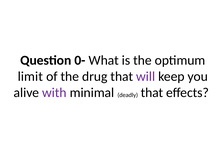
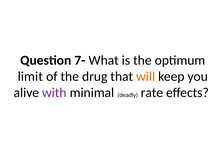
0-: 0- -> 7-
will colour: purple -> orange
deadly that: that -> rate
